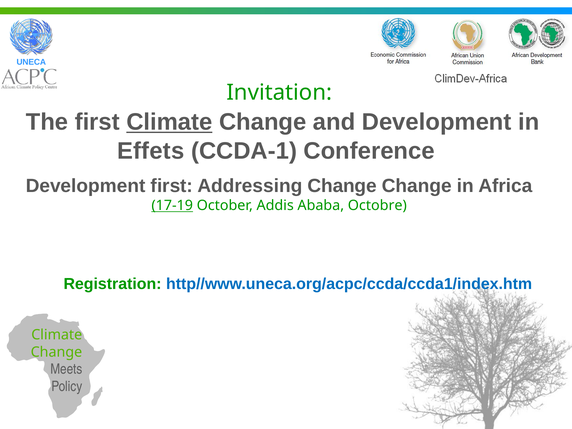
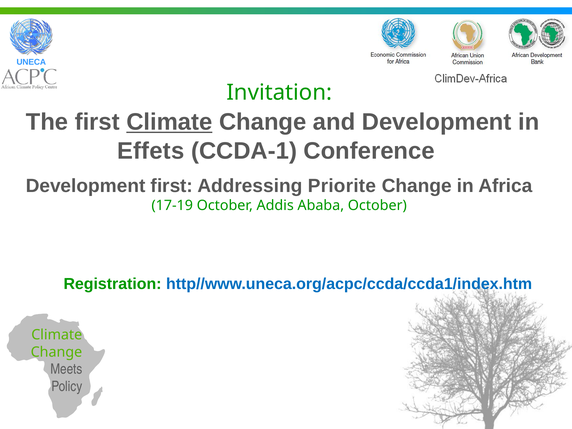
Addressing Change: Change -> Priorite
17-19 underline: present -> none
Ababa Octobre: Octobre -> October
